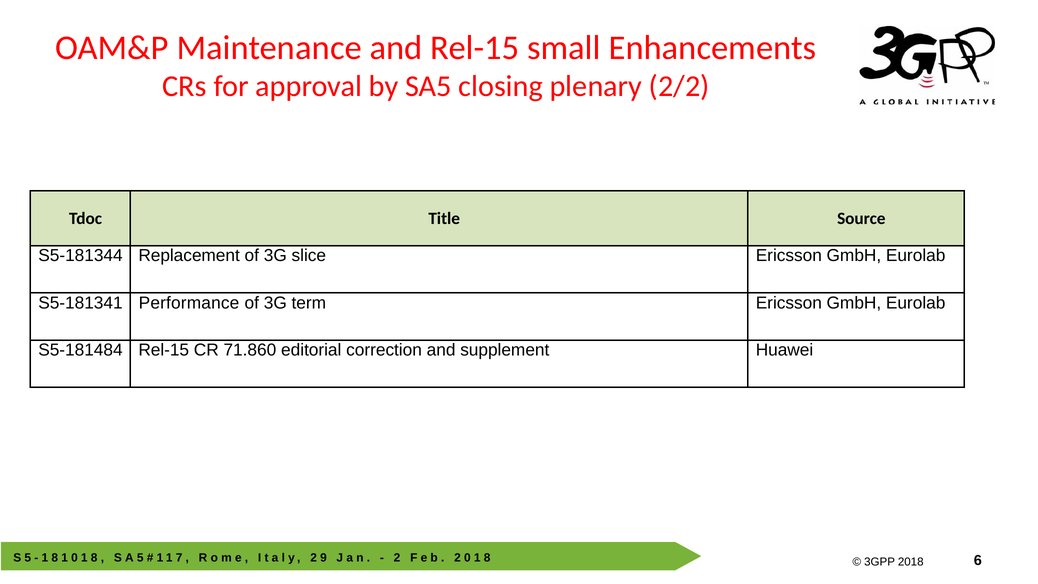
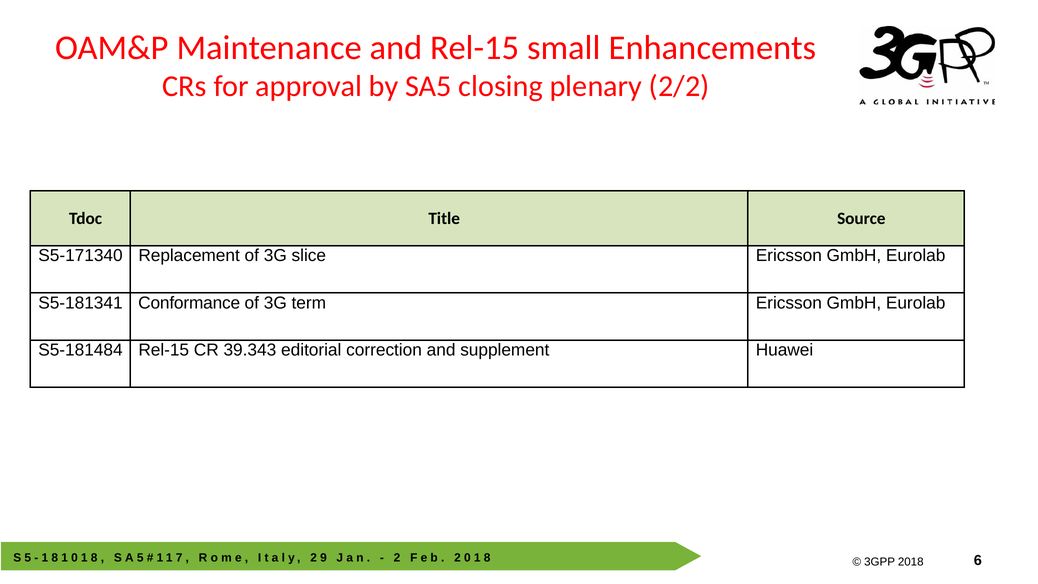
S5-181344: S5-181344 -> S5-171340
Performance: Performance -> Conformance
71.860: 71.860 -> 39.343
